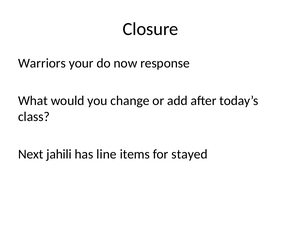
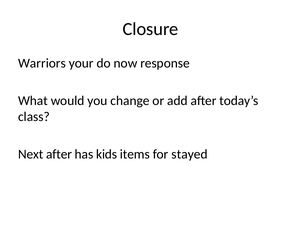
Next jahili: jahili -> after
line: line -> kids
